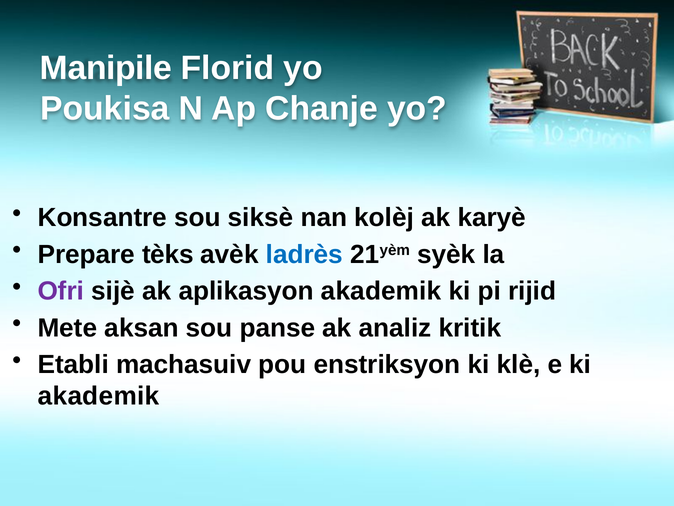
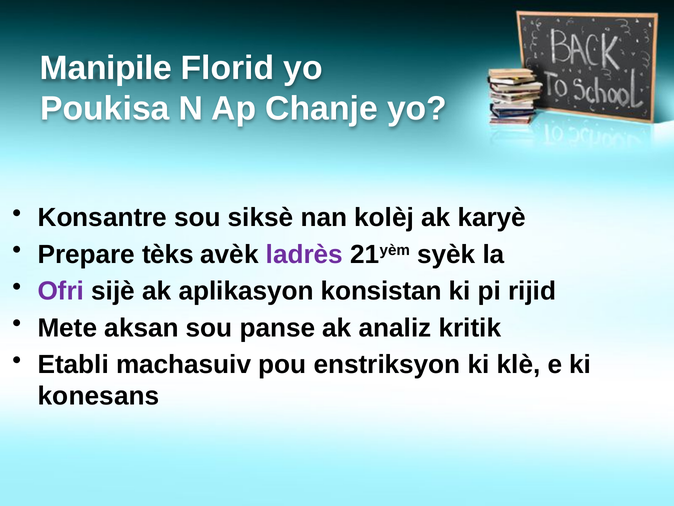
ladrès colour: blue -> purple
aplikasyon akademik: akademik -> konsistan
akademik at (99, 396): akademik -> konesans
